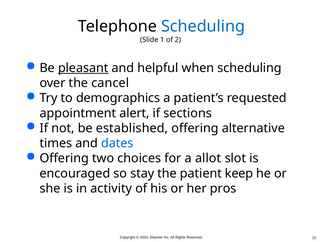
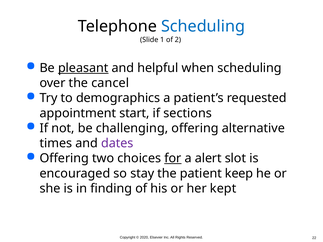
alert: alert -> start
established: established -> challenging
dates colour: blue -> purple
for underline: none -> present
allot: allot -> alert
activity: activity -> finding
pros: pros -> kept
